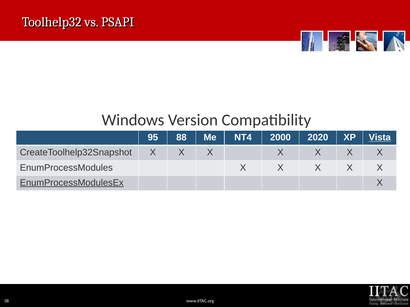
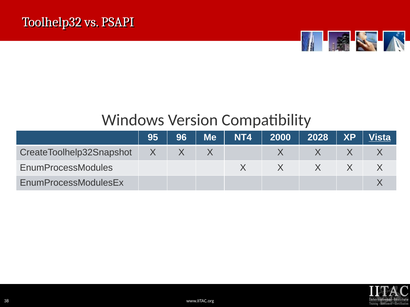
88: 88 -> 96
2020: 2020 -> 2028
EnumProcessModulesEx underline: present -> none
